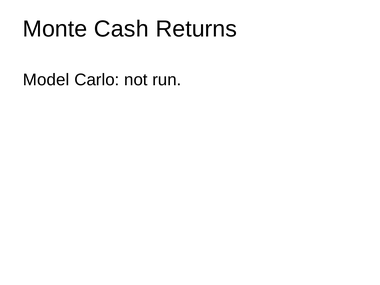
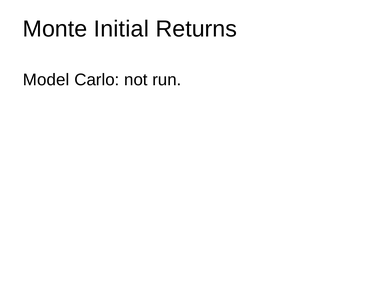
Cash: Cash -> Initial
